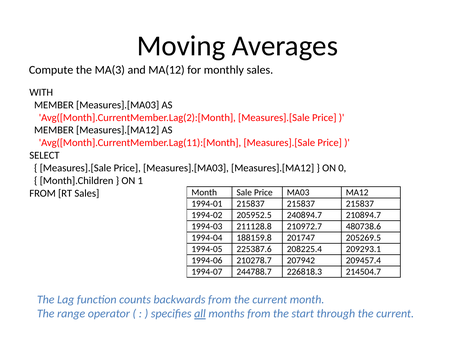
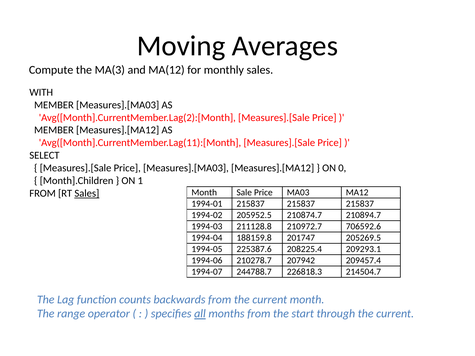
Sales at (87, 194) underline: none -> present
240894.7: 240894.7 -> 210874.7
480738.6: 480738.6 -> 706592.6
